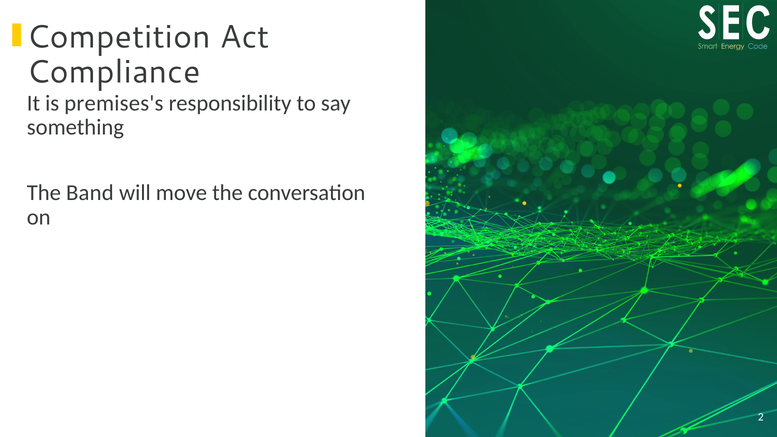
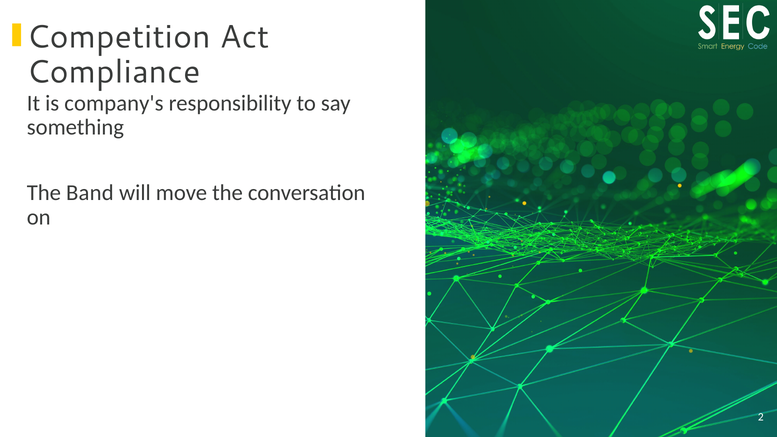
premises's: premises's -> company's
